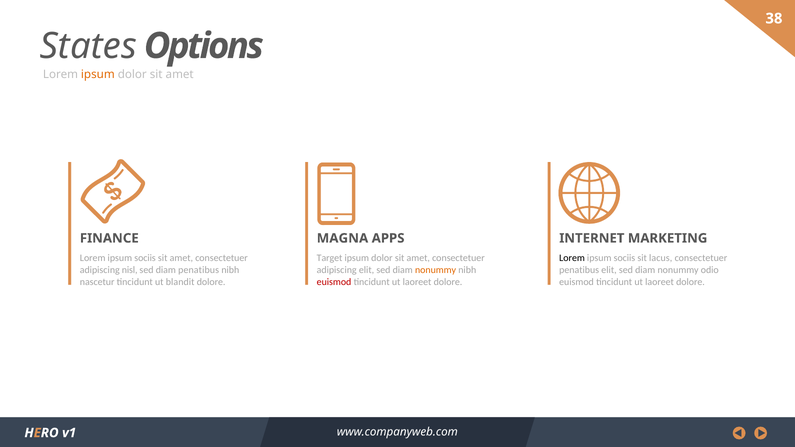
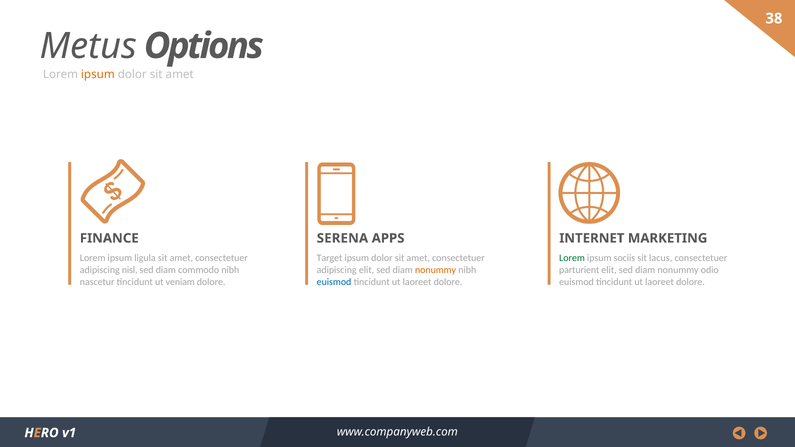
States: States -> Metus
MAGNA: MAGNA -> SERENA
sociis at (145, 258): sociis -> ligula
Lorem at (572, 258) colour: black -> green
diam penatibus: penatibus -> commodo
penatibus at (579, 270): penatibus -> parturient
blandit: blandit -> veniam
euismod at (334, 282) colour: red -> blue
